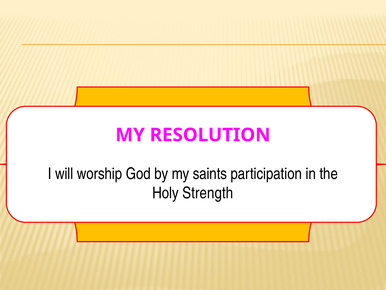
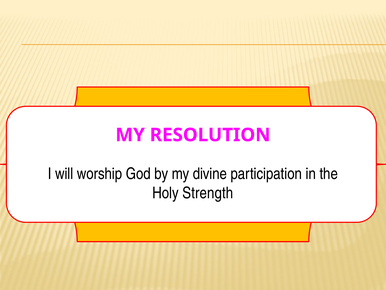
saints: saints -> divine
